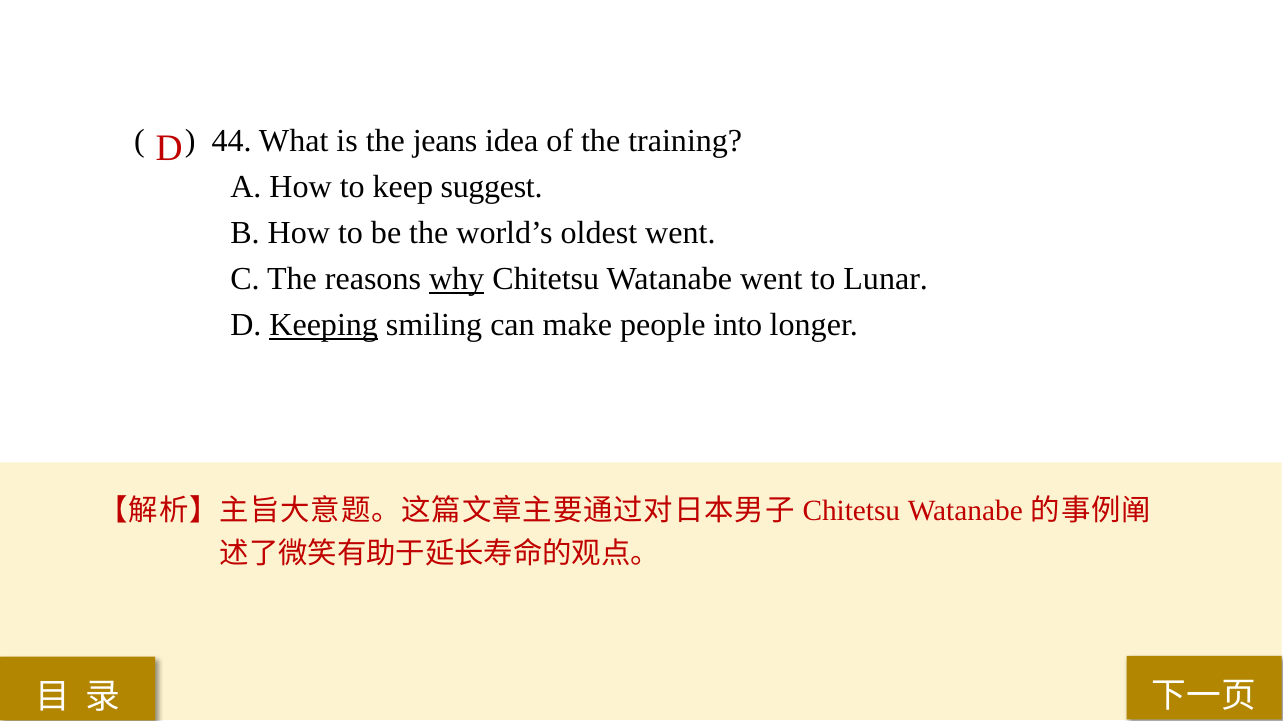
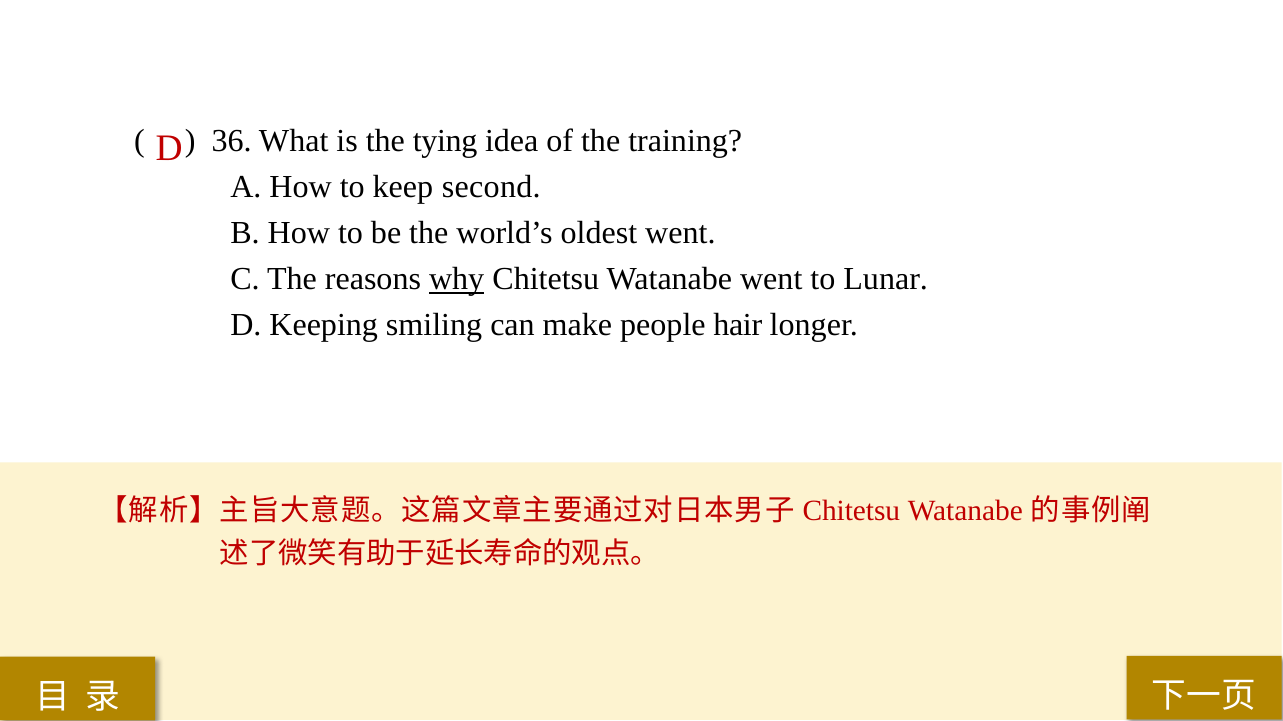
44: 44 -> 36
jeans: jeans -> tying
suggest: suggest -> second
Keeping underline: present -> none
into: into -> hair
